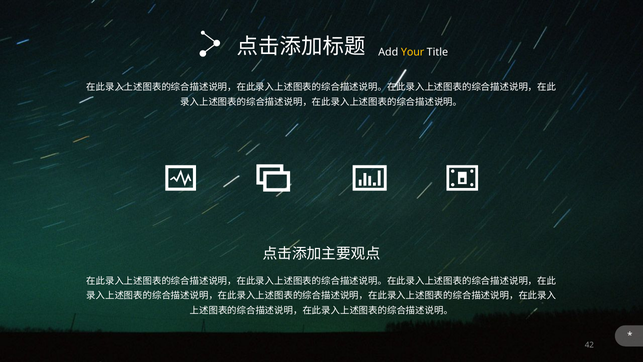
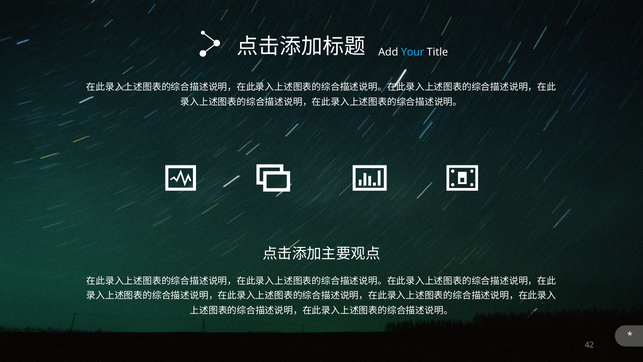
Your colour: yellow -> light blue
